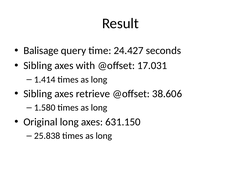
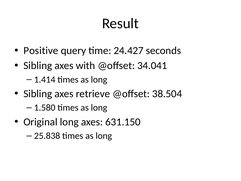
Balisage: Balisage -> Positive
17.031: 17.031 -> 34.041
38.606: 38.606 -> 38.504
